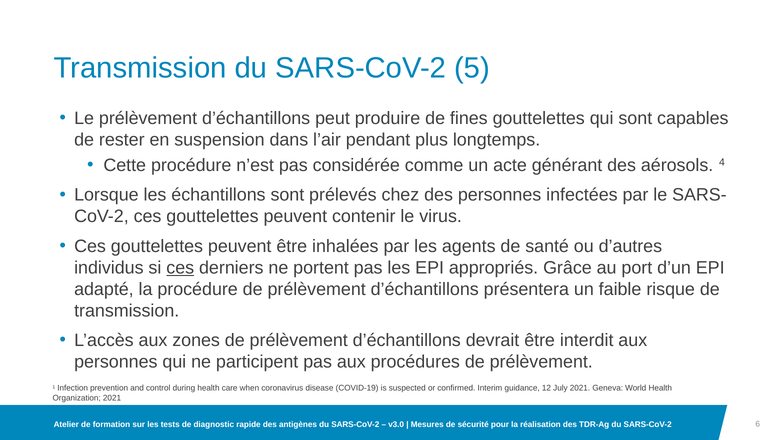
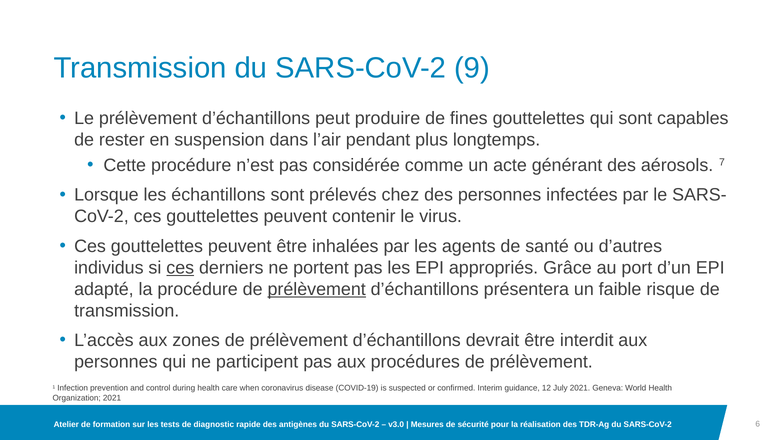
5: 5 -> 9
4: 4 -> 7
prélèvement at (317, 289) underline: none -> present
